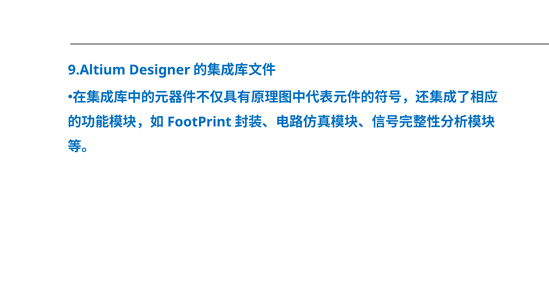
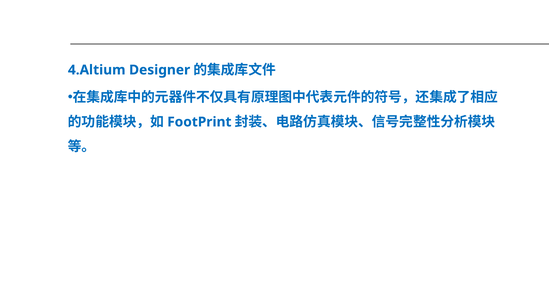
9.Altium: 9.Altium -> 4.Altium
